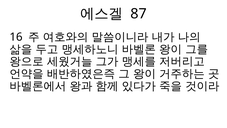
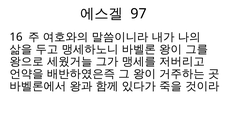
87: 87 -> 97
